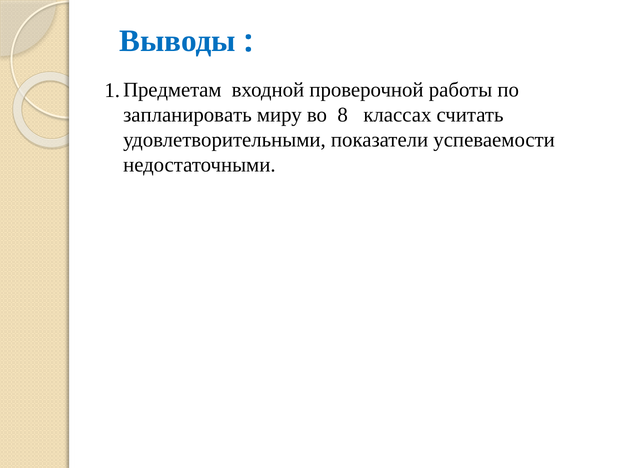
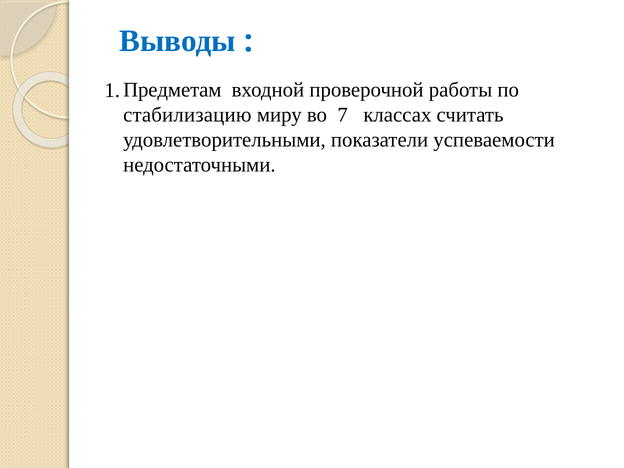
запланировать: запланировать -> стабилизацию
8: 8 -> 7
